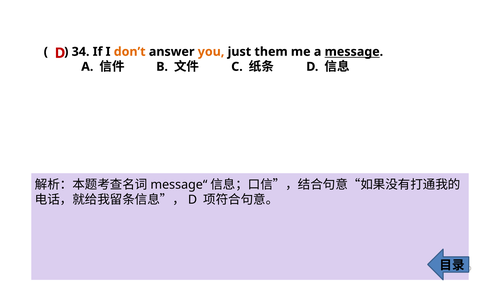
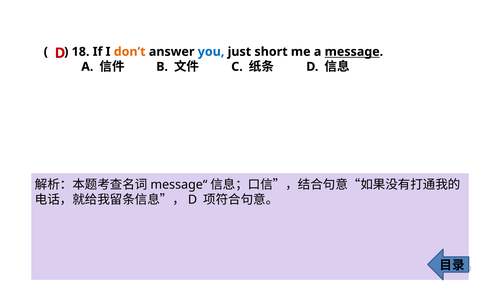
34: 34 -> 18
you colour: orange -> blue
them: them -> short
